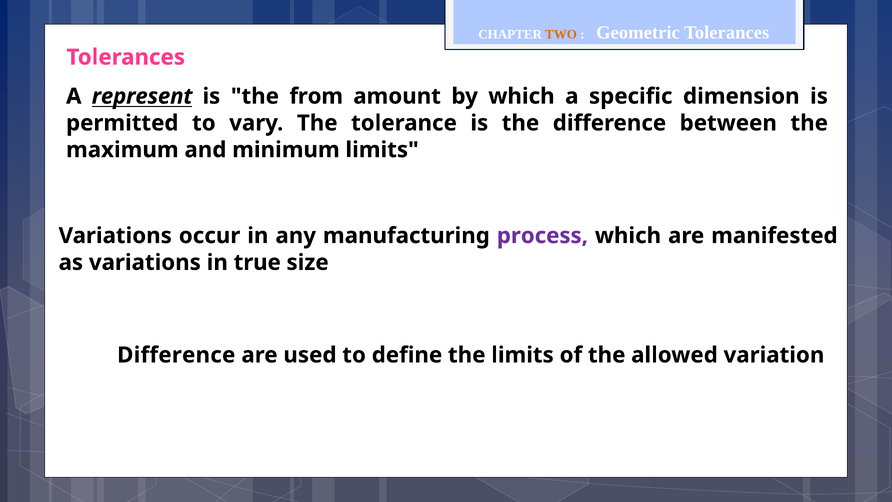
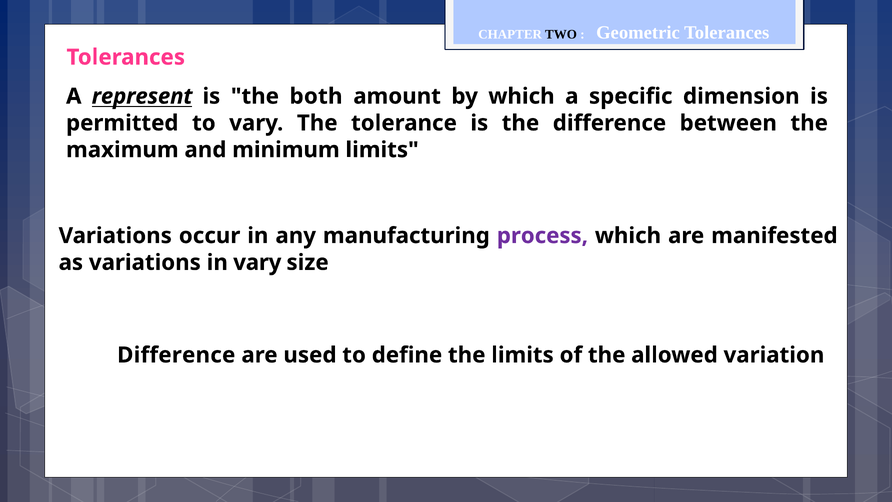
TWO colour: orange -> black
from: from -> both
in true: true -> vary
